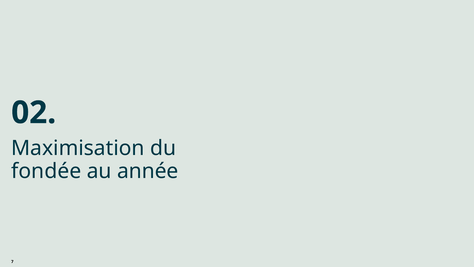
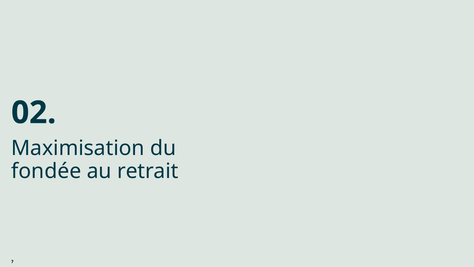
année: année -> retrait
